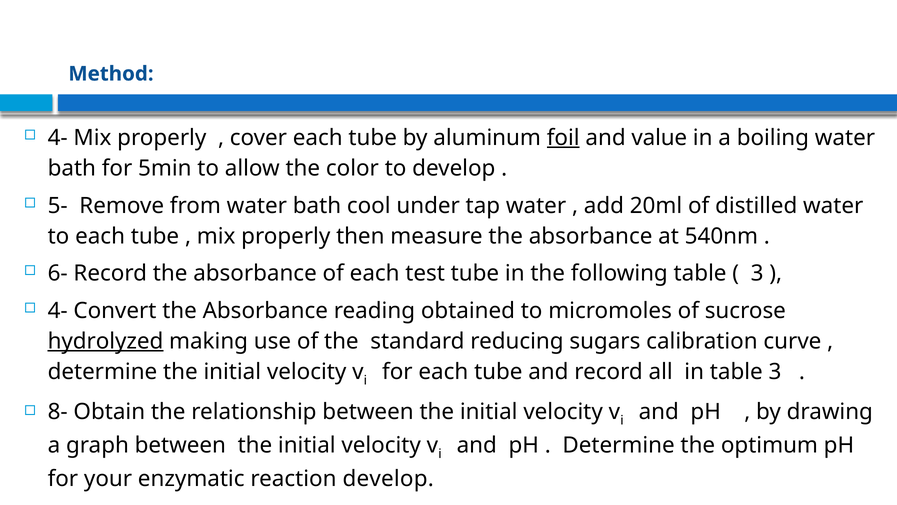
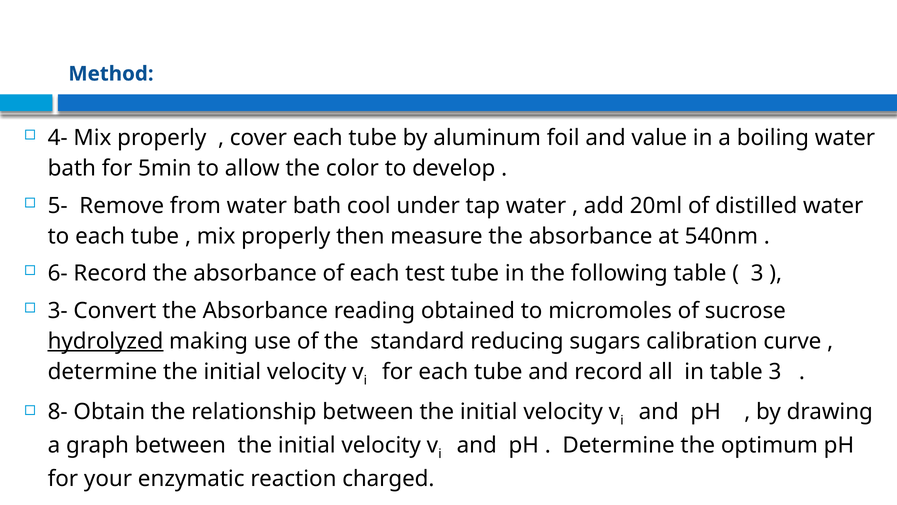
foil underline: present -> none
4- at (58, 310): 4- -> 3-
reaction develop: develop -> charged
